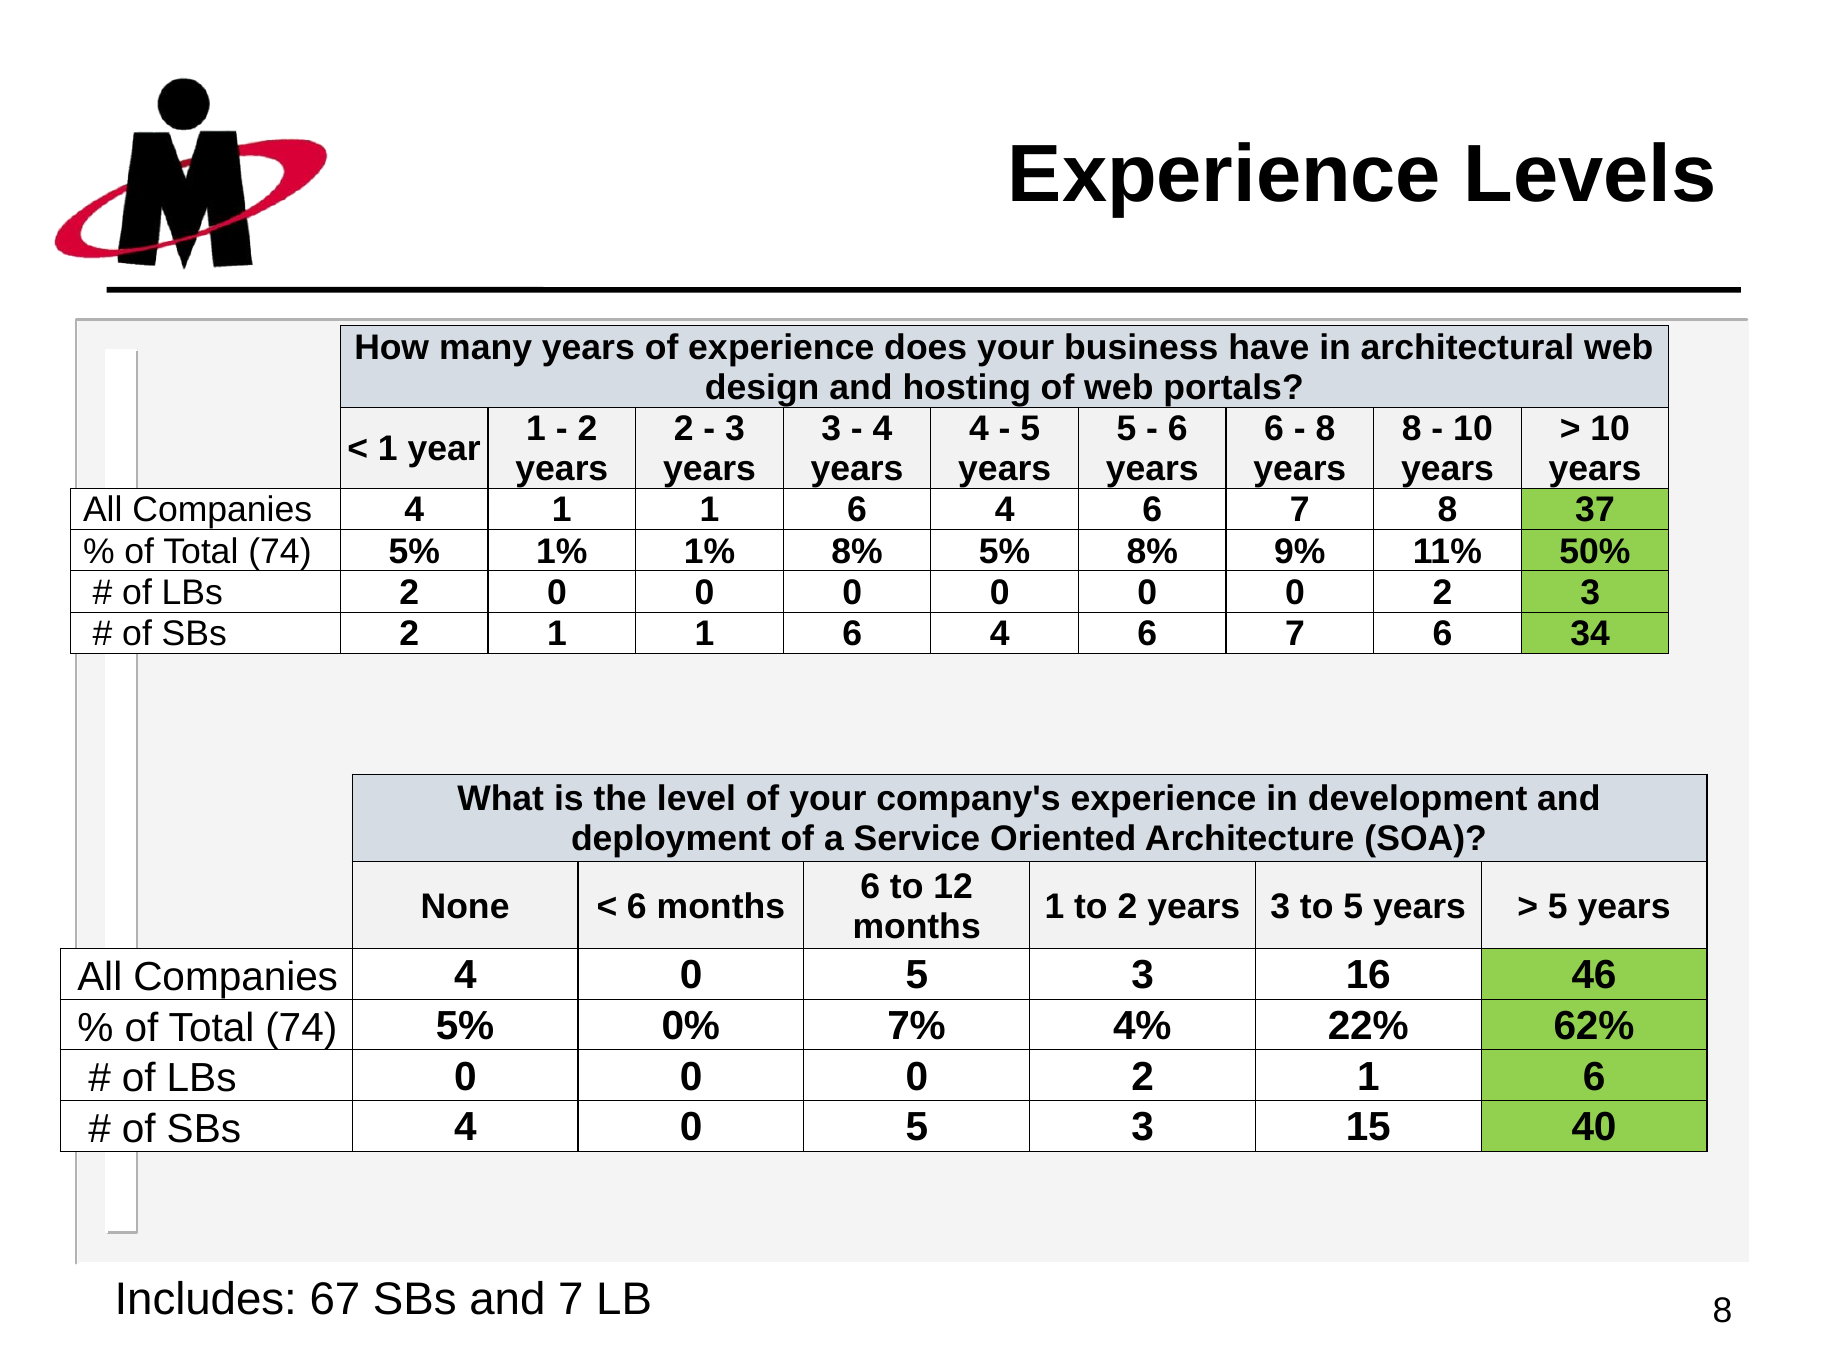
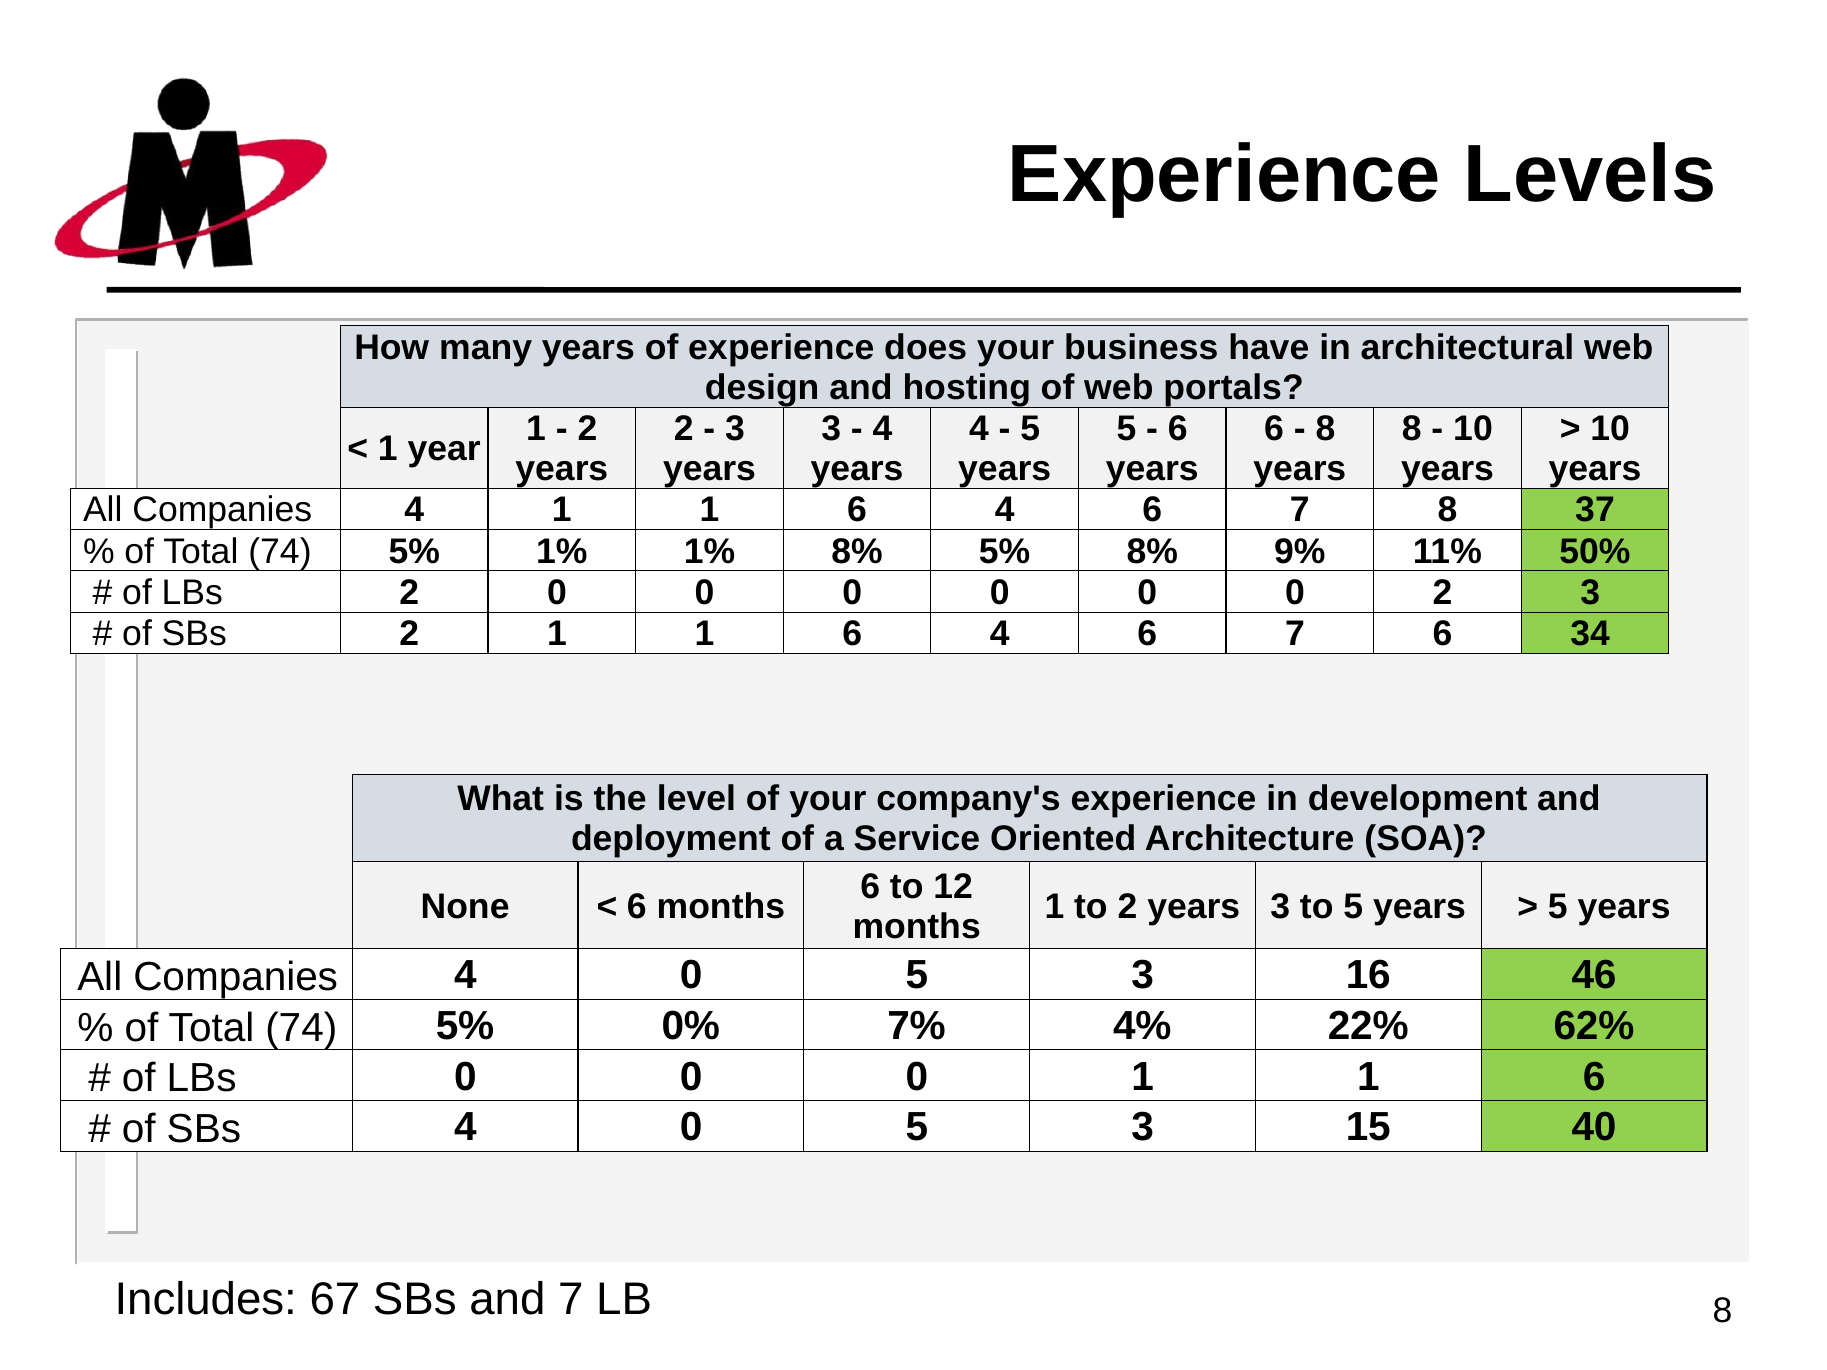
2 at (1143, 1077): 2 -> 1
